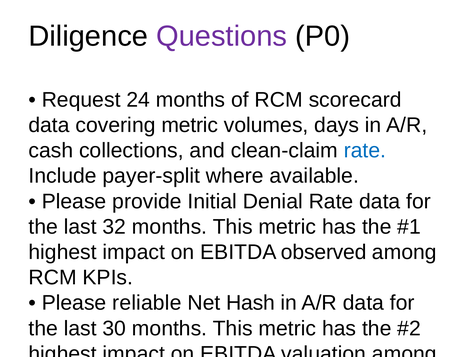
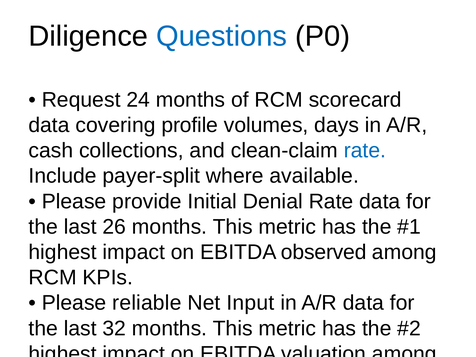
Questions colour: purple -> blue
covering metric: metric -> profile
32: 32 -> 26
Hash: Hash -> Input
30: 30 -> 32
